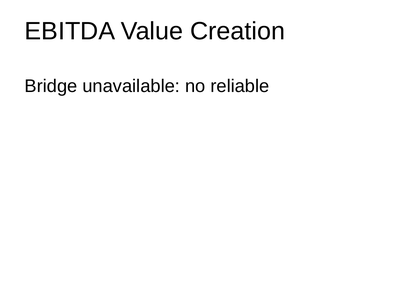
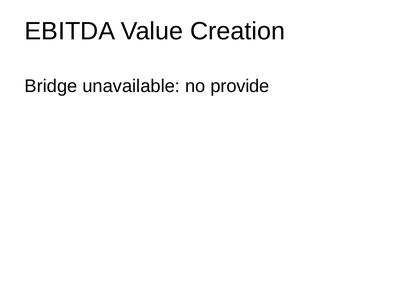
reliable: reliable -> provide
